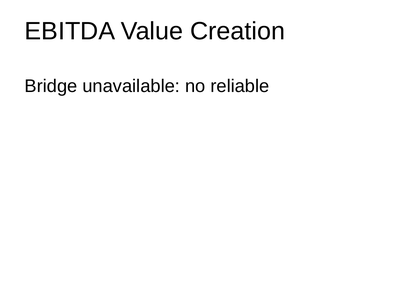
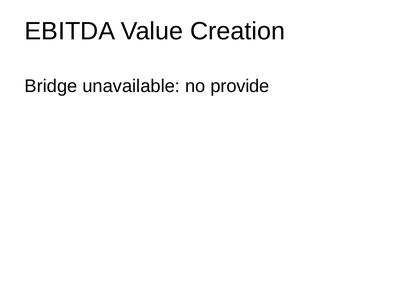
reliable: reliable -> provide
